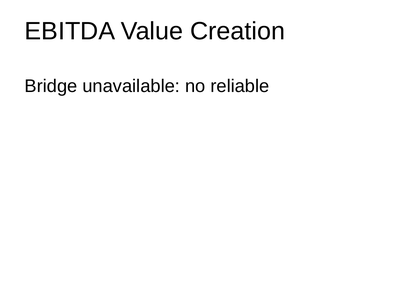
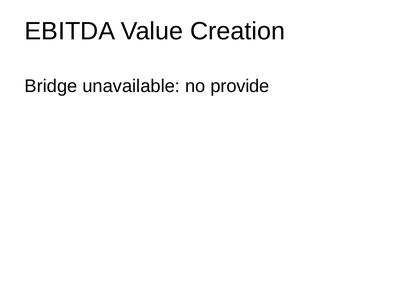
reliable: reliable -> provide
